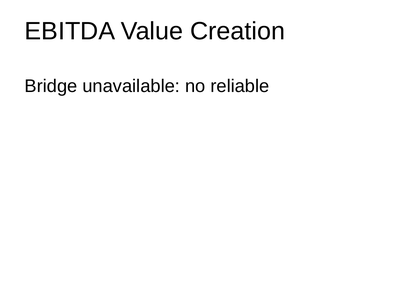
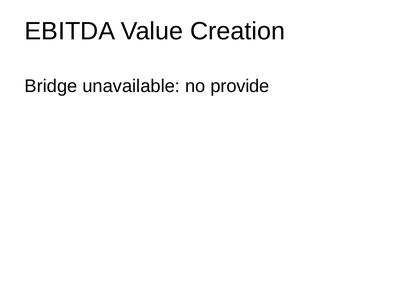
reliable: reliable -> provide
